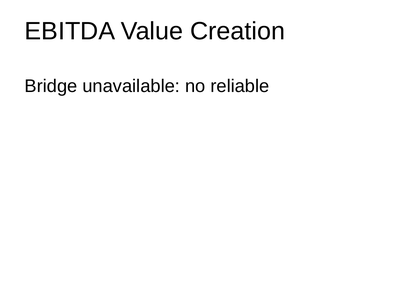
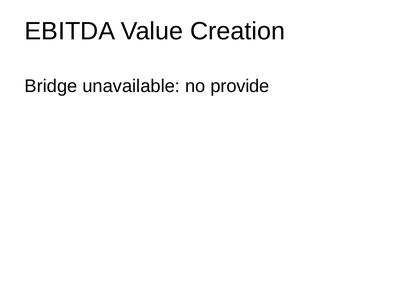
reliable: reliable -> provide
